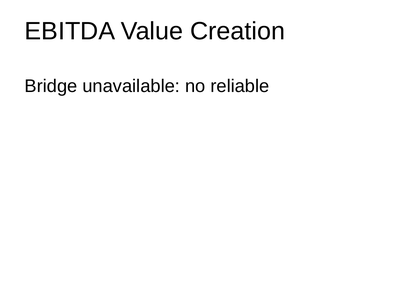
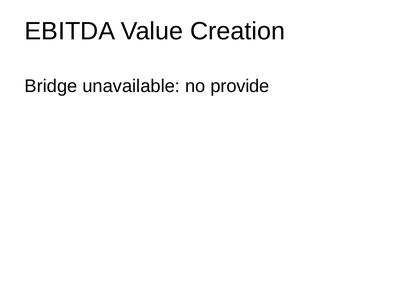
reliable: reliable -> provide
